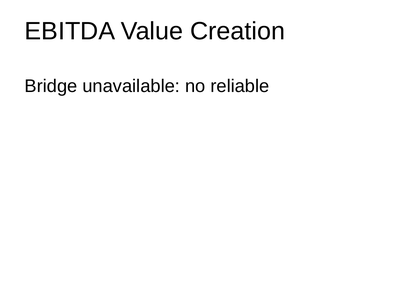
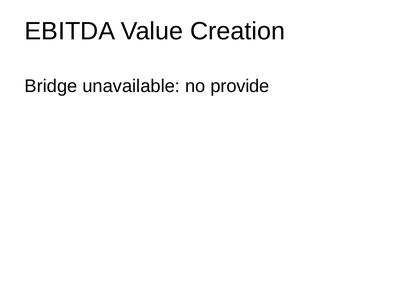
reliable: reliable -> provide
